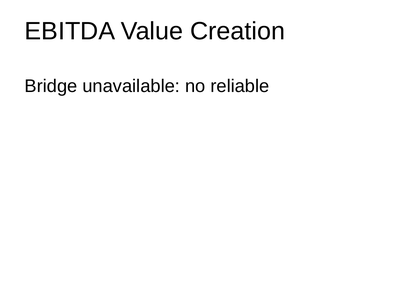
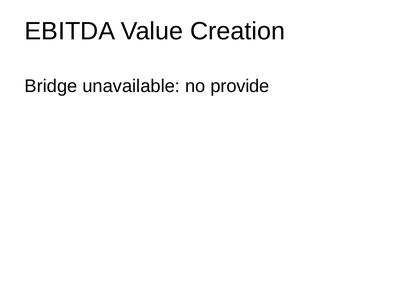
reliable: reliable -> provide
